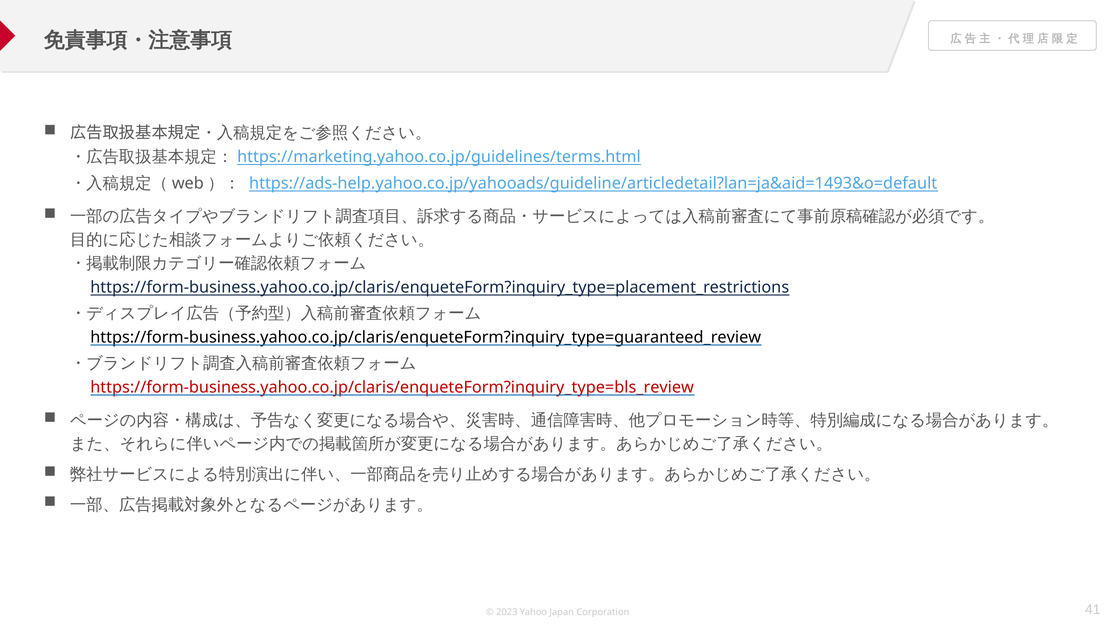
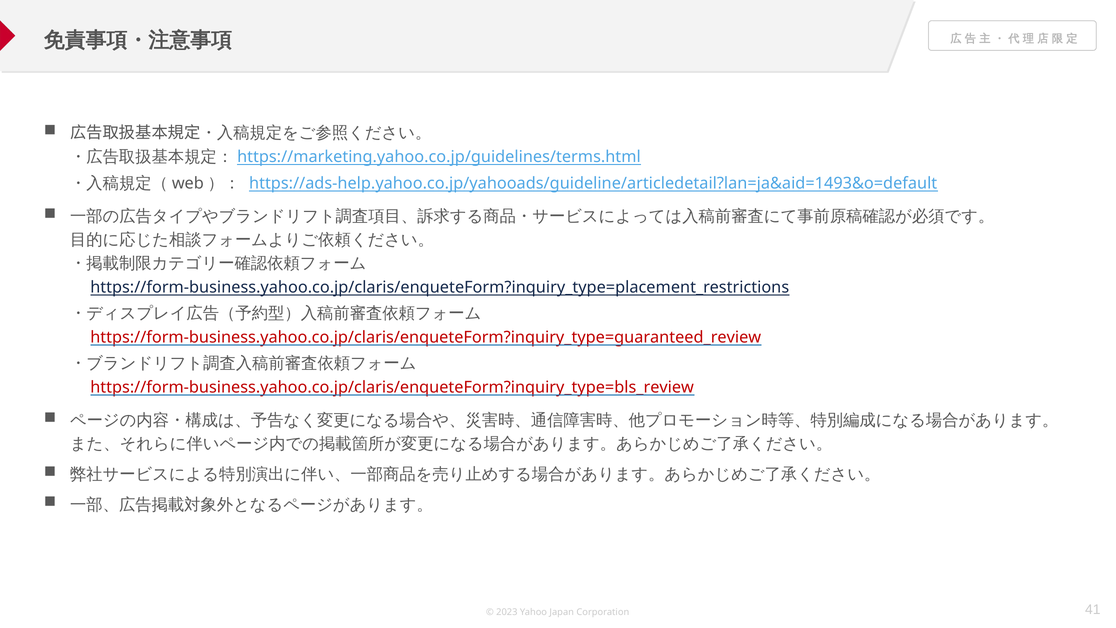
https://form-business.yahoo.co.jp/claris/enqueteForm?inquiry_type=guaranteed_review colour: black -> red
